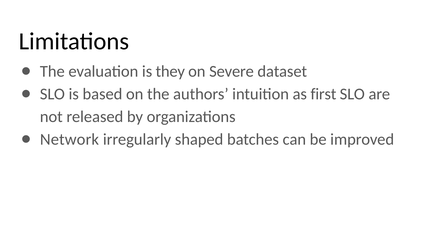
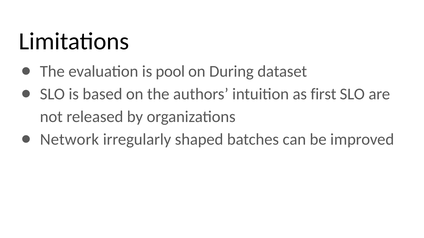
they: they -> pool
Severe: Severe -> During
